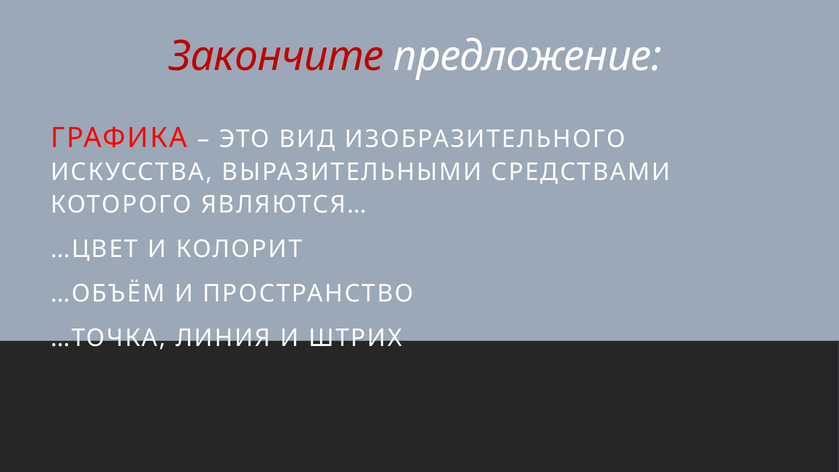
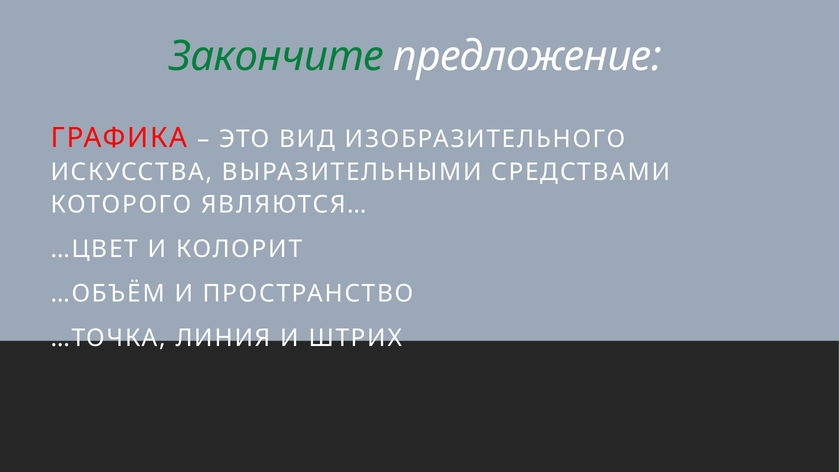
Закончите colour: red -> green
